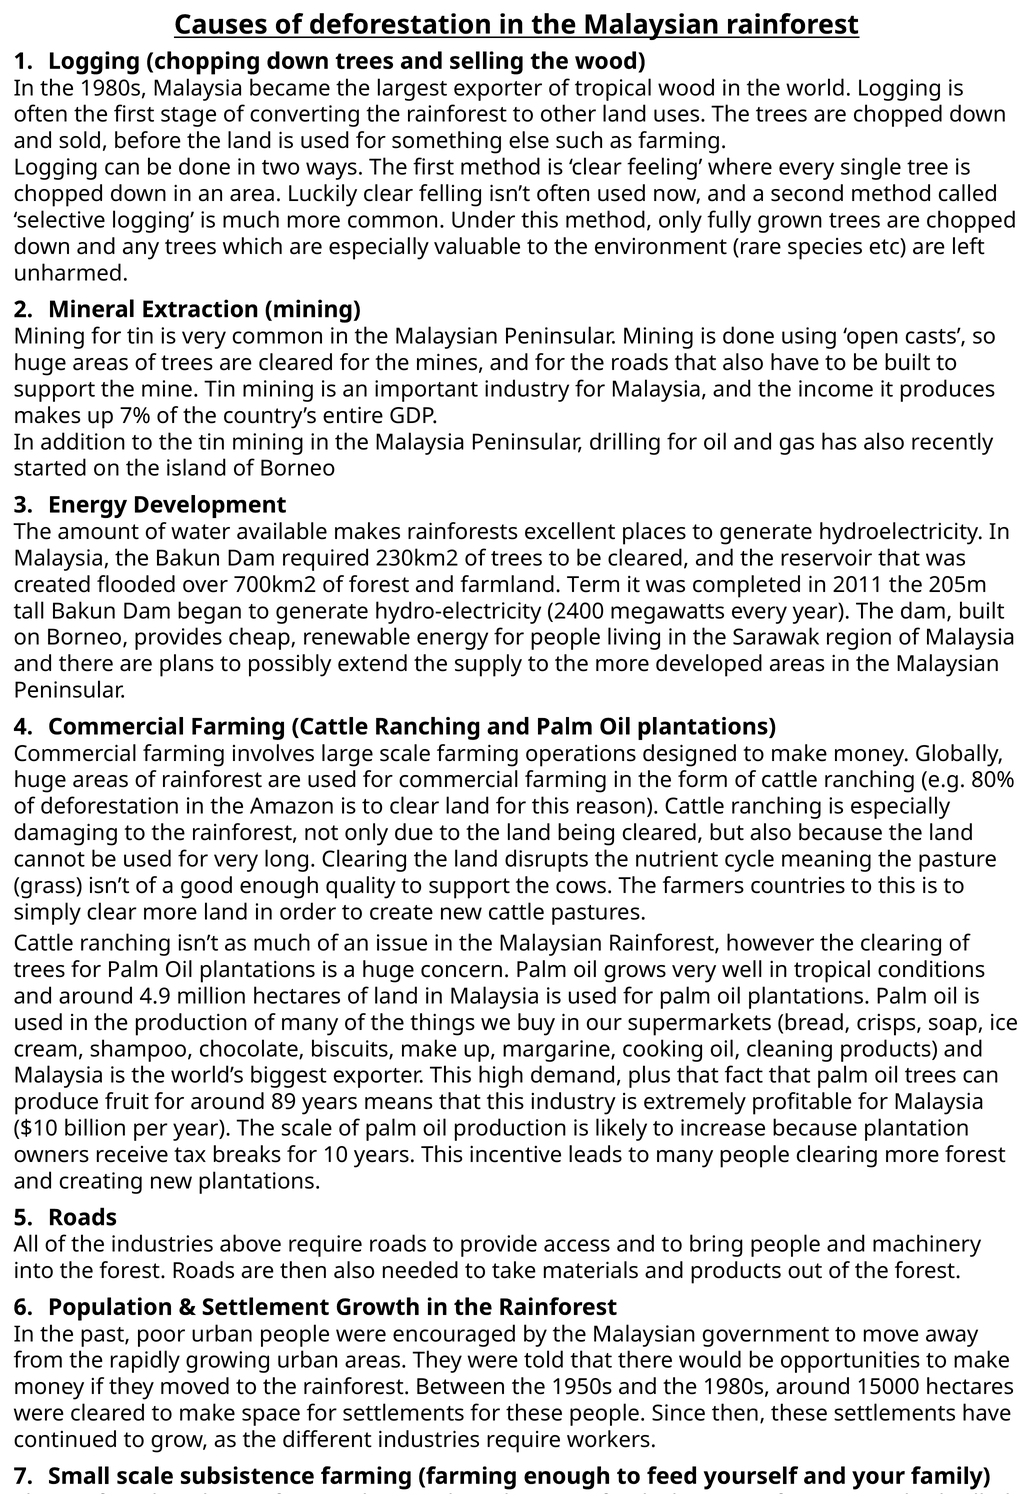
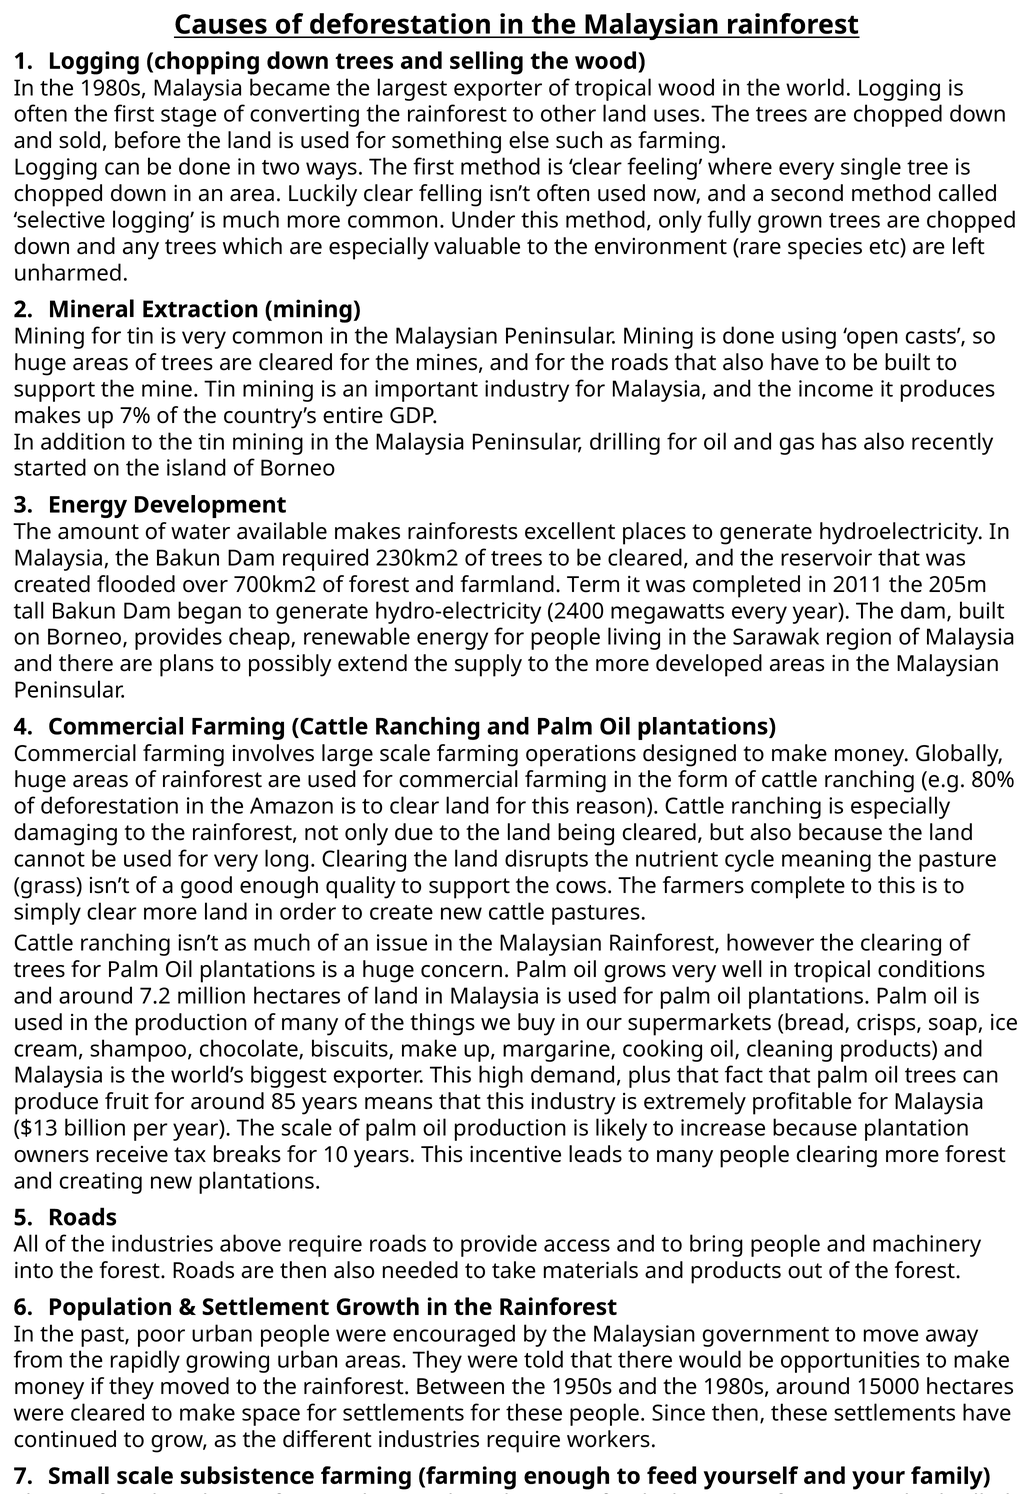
countries: countries -> complete
4.9: 4.9 -> 7.2
89: 89 -> 85
$10: $10 -> $13
